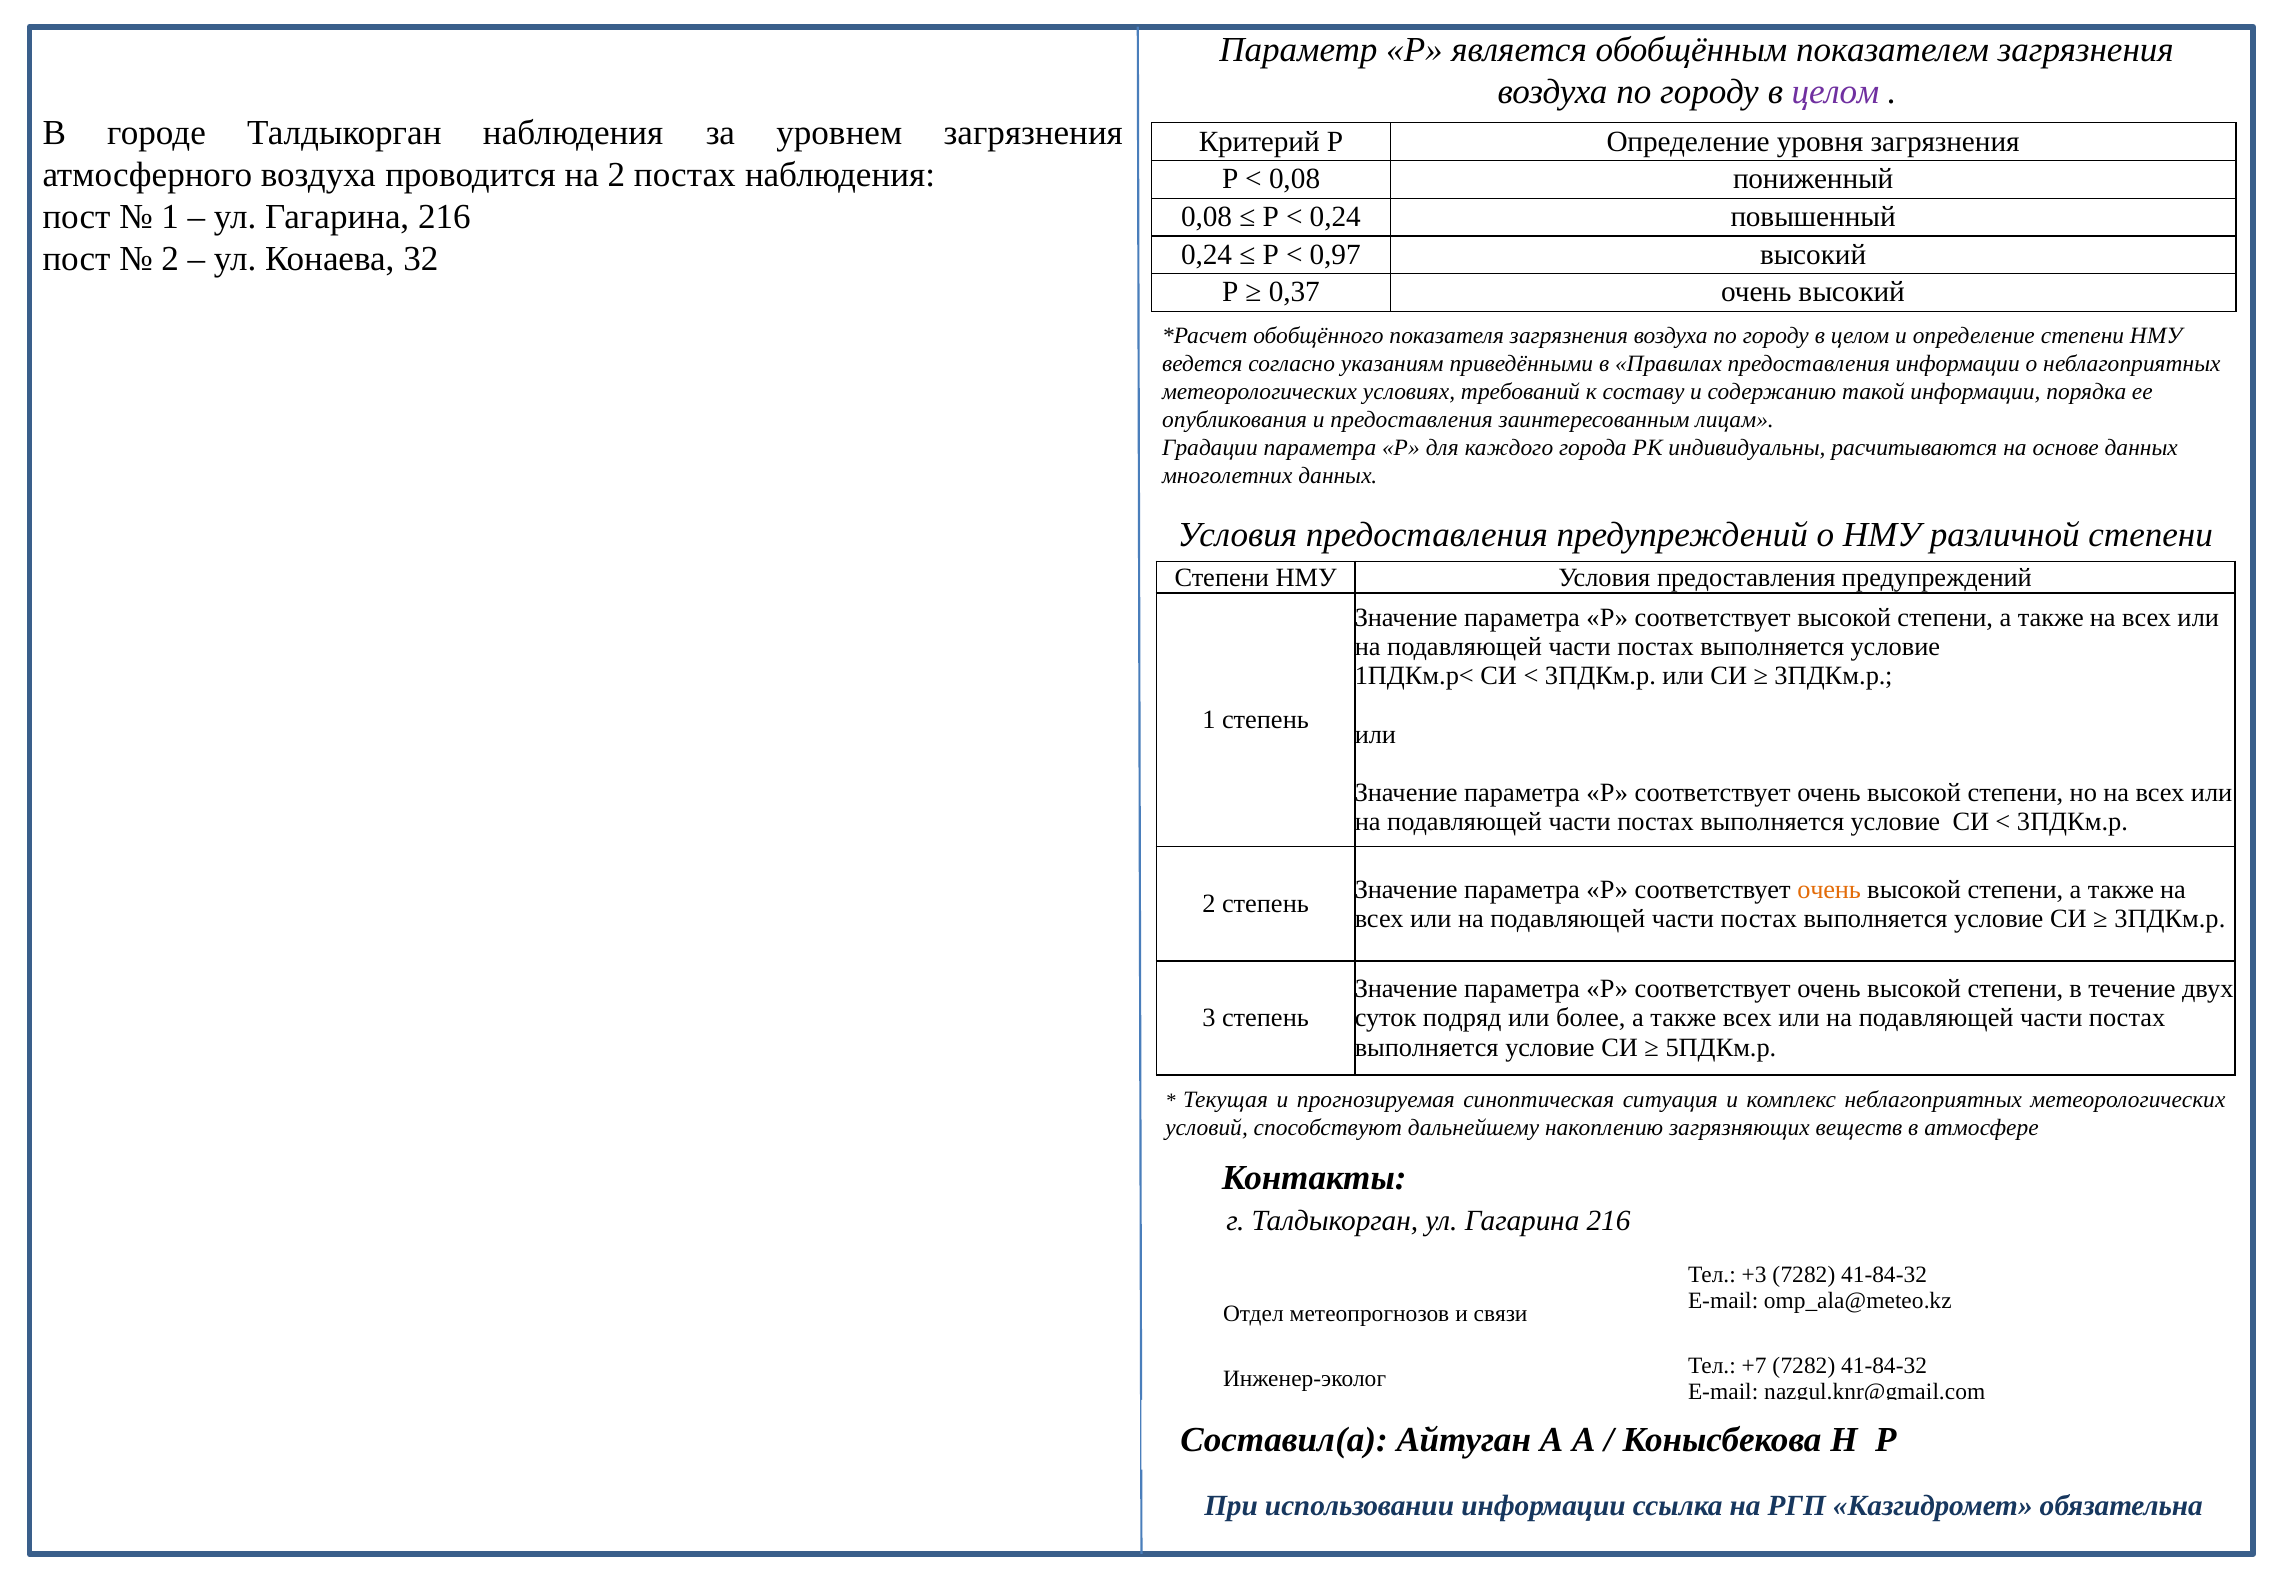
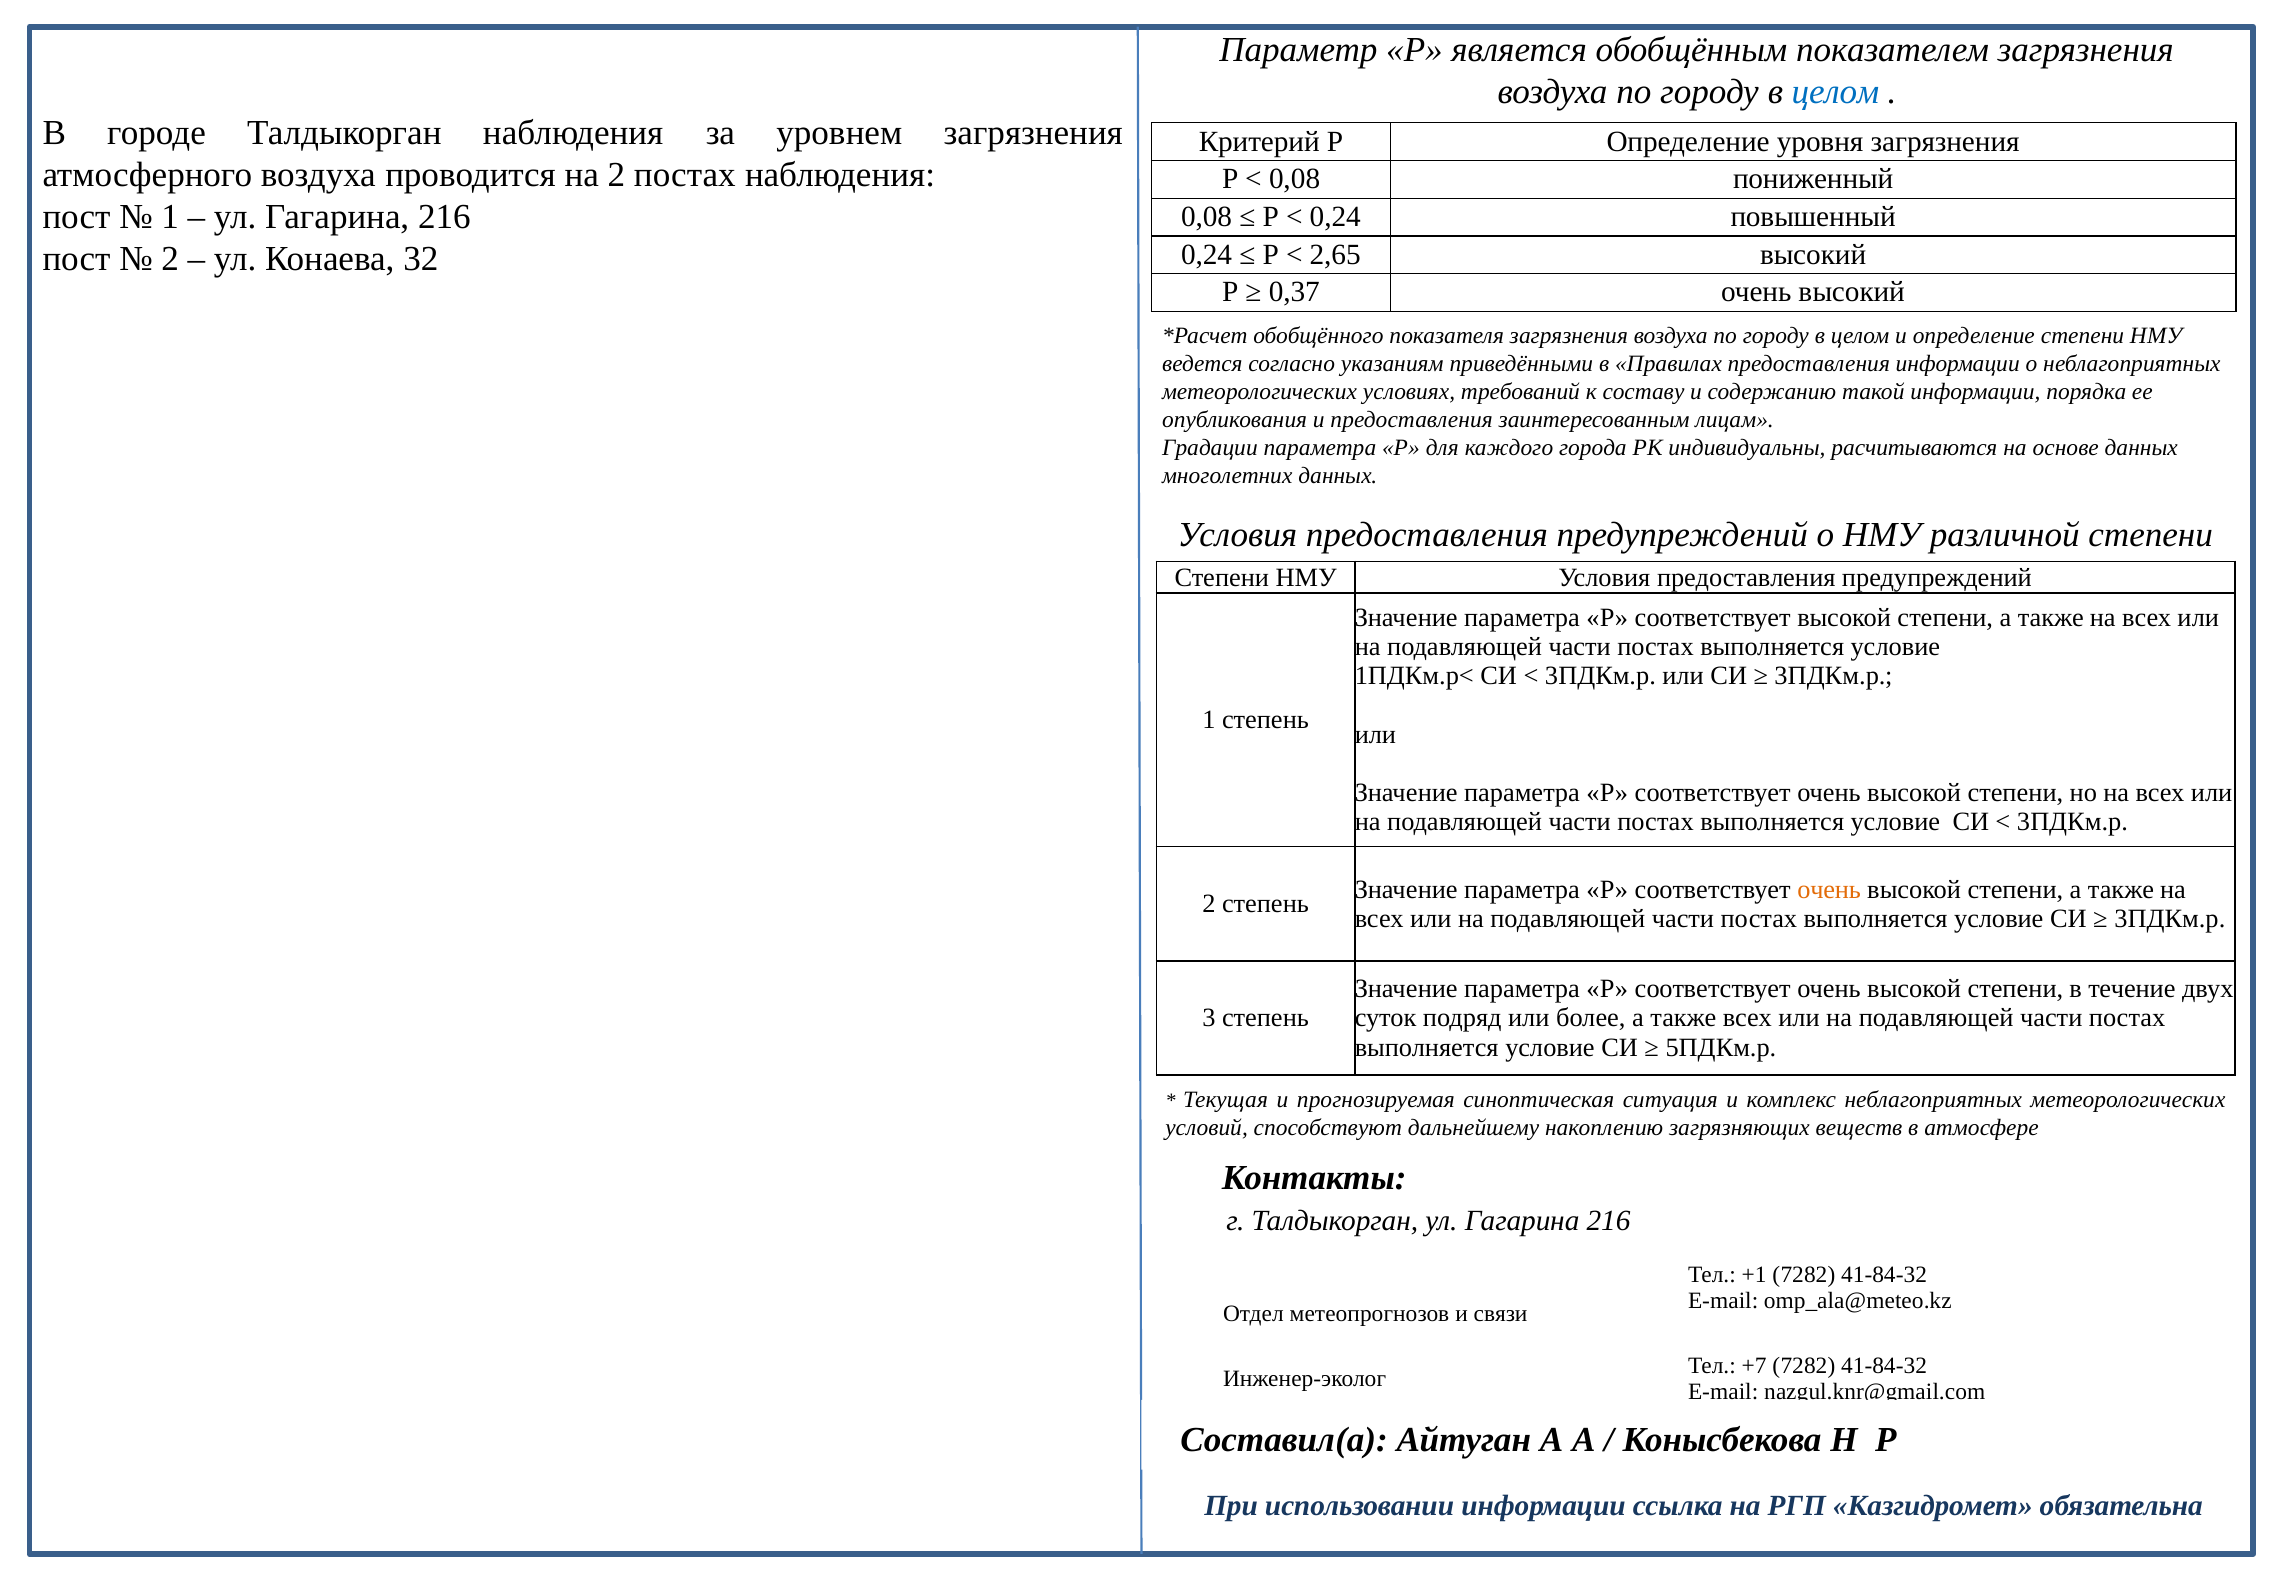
целом at (1835, 92) colour: purple -> blue
0,97: 0,97 -> 2,65
+3: +3 -> +1
